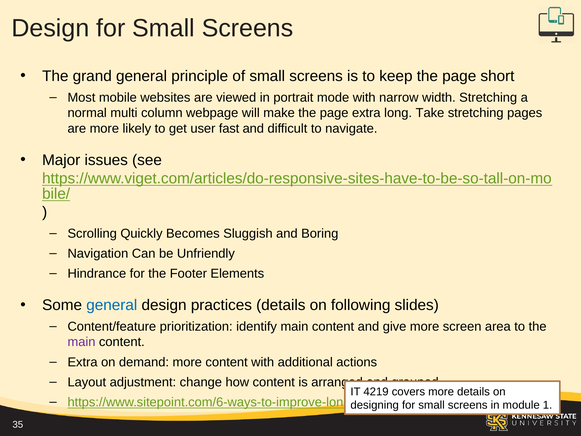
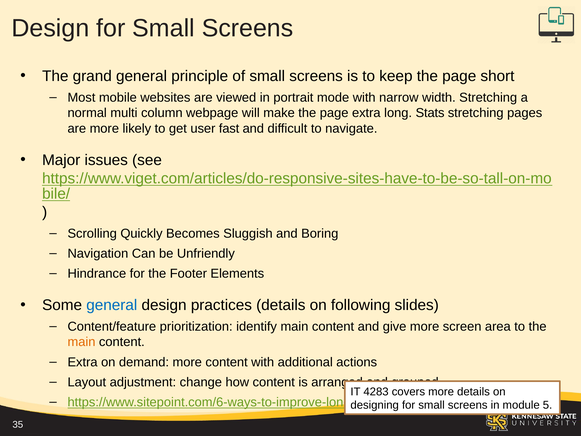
Take: Take -> Stats
main at (81, 342) colour: purple -> orange
4219: 4219 -> 4283
1: 1 -> 5
